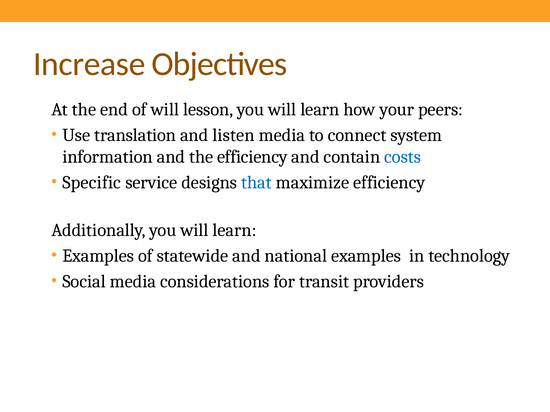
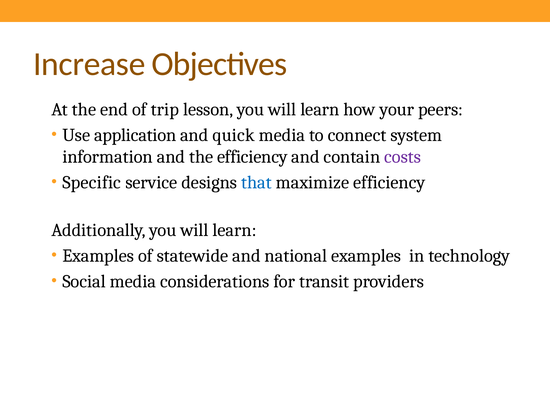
of will: will -> trip
translation: translation -> application
listen: listen -> quick
costs colour: blue -> purple
